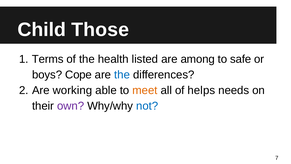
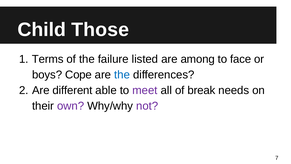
health: health -> failure
safe: safe -> face
working: working -> different
meet colour: orange -> purple
helps: helps -> break
not colour: blue -> purple
